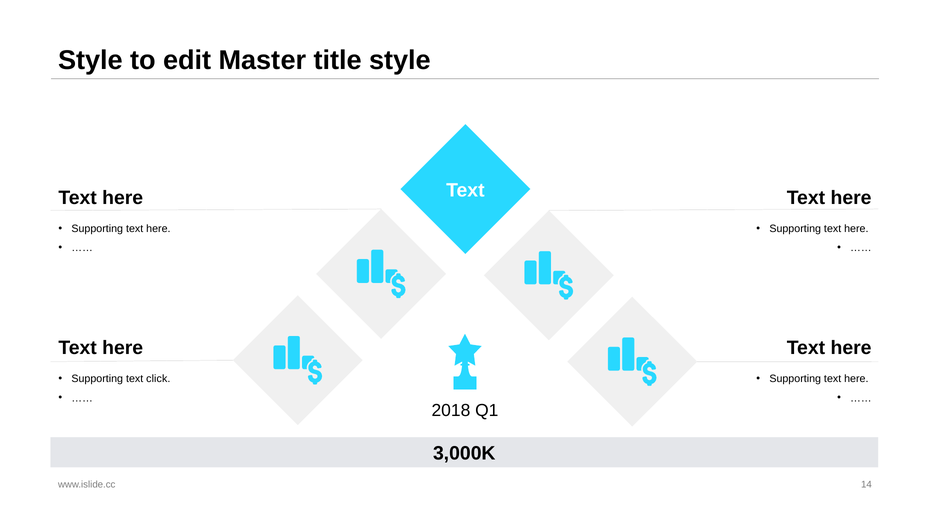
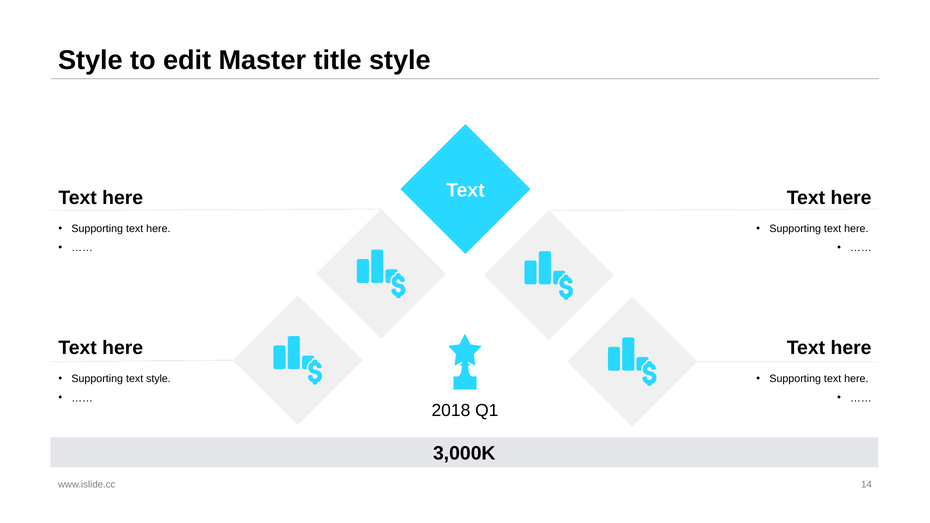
text click: click -> style
